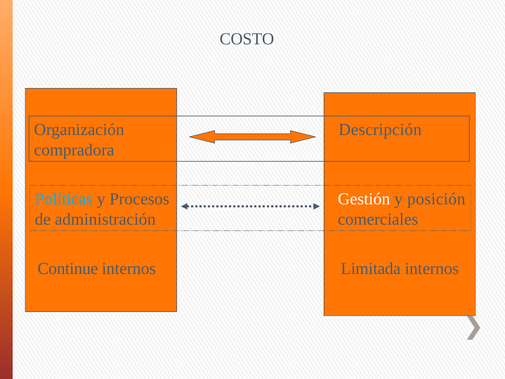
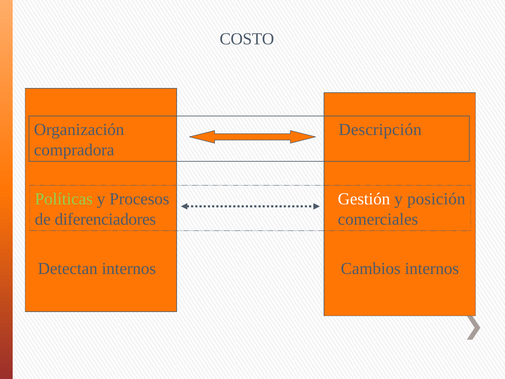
Políticas colour: light blue -> light green
administración: administración -> diferenciadores
Continue: Continue -> Detectan
Limitada: Limitada -> Cambios
